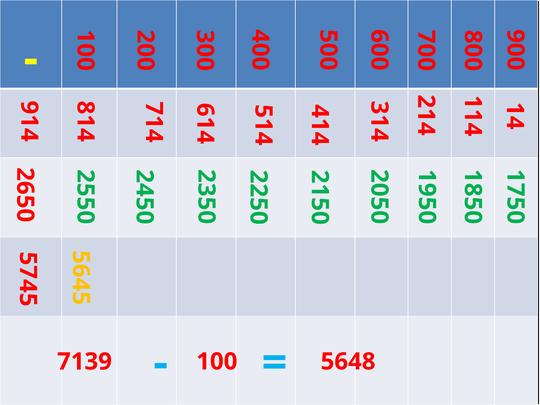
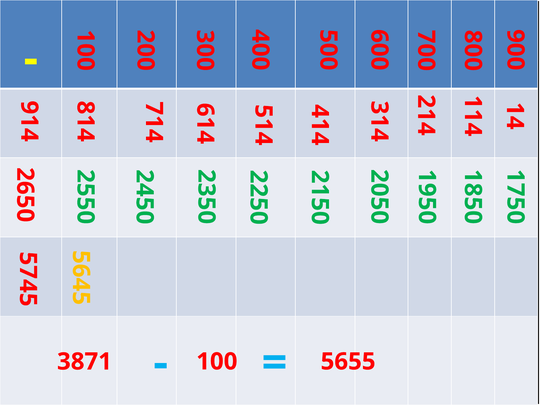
7139: 7139 -> 3871
5648: 5648 -> 5655
